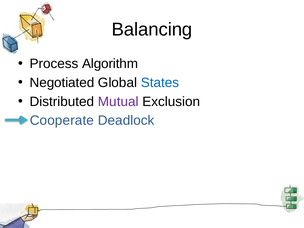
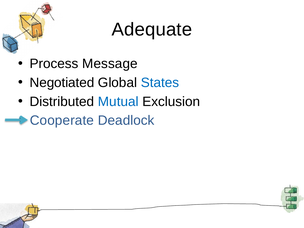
Balancing: Balancing -> Adequate
Algorithm: Algorithm -> Message
Mutual colour: purple -> blue
